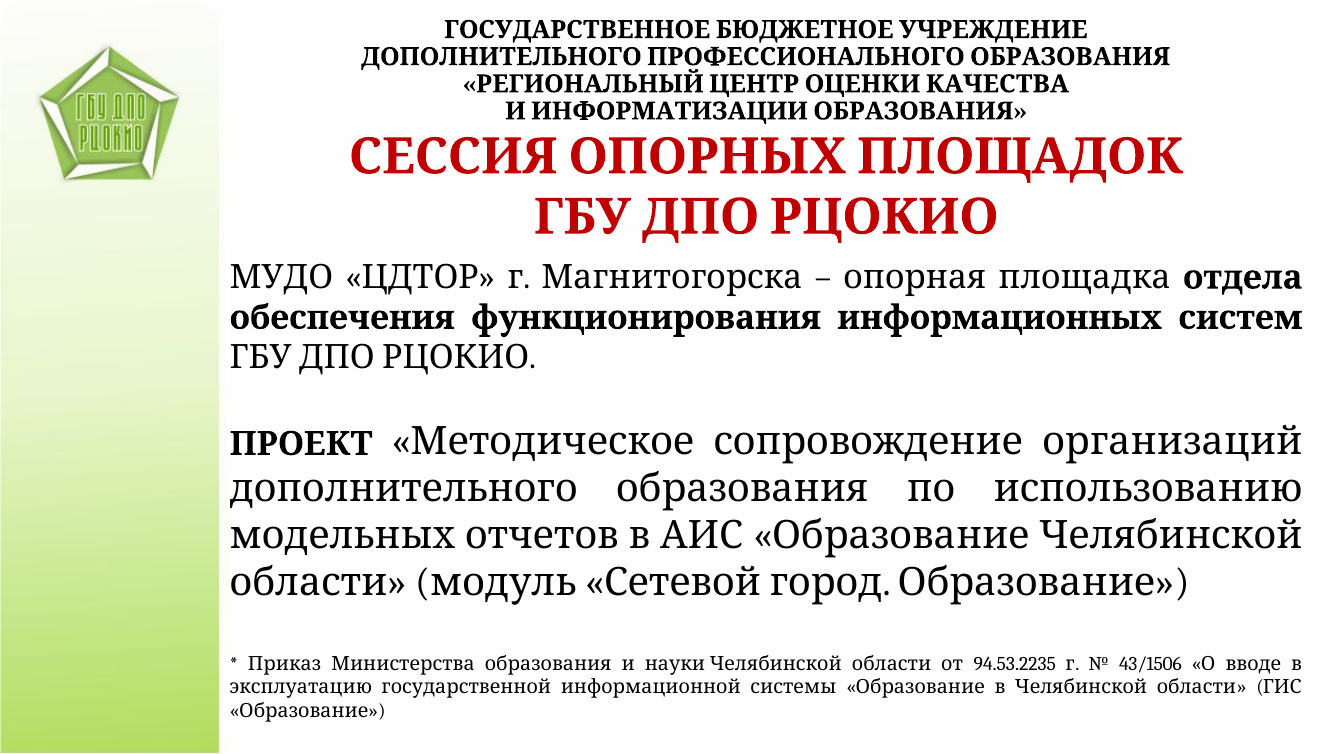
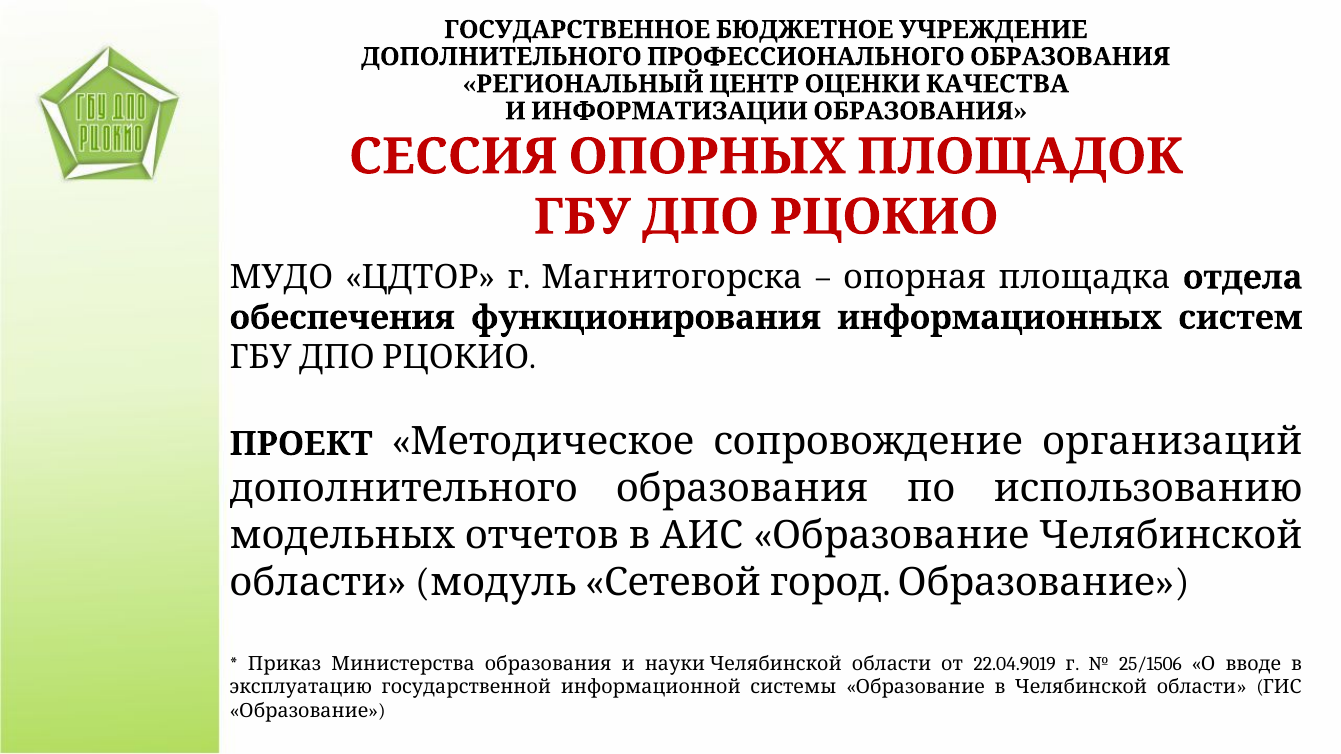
94.53.2235: 94.53.2235 -> 22.04.9019
43/1506: 43/1506 -> 25/1506
